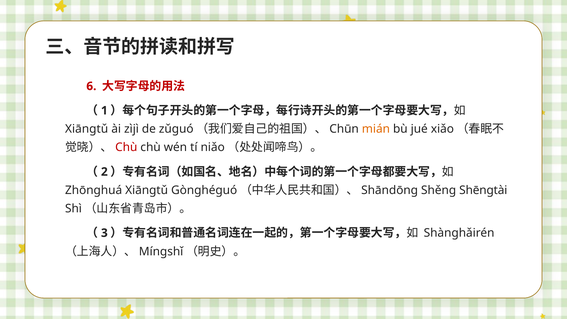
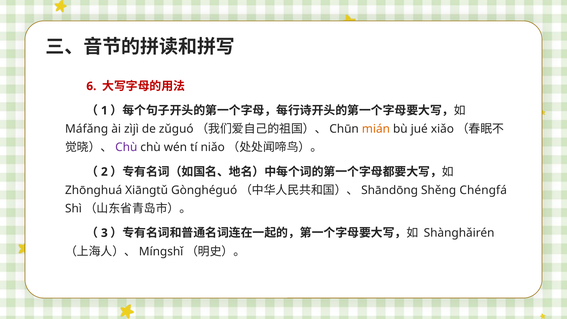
Xiāngtǔ at (87, 129): Xiāngtǔ -> Máfǎng
Chù at (126, 147) colour: red -> purple
Shēngtài: Shēngtài -> Chénɡfá
